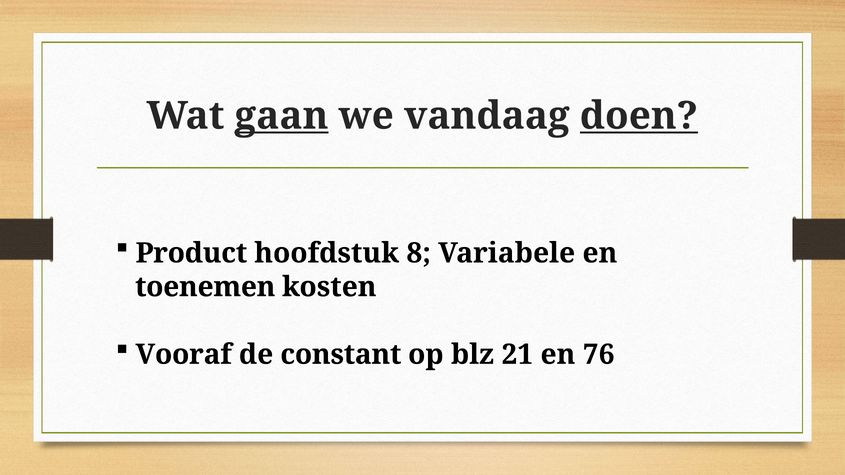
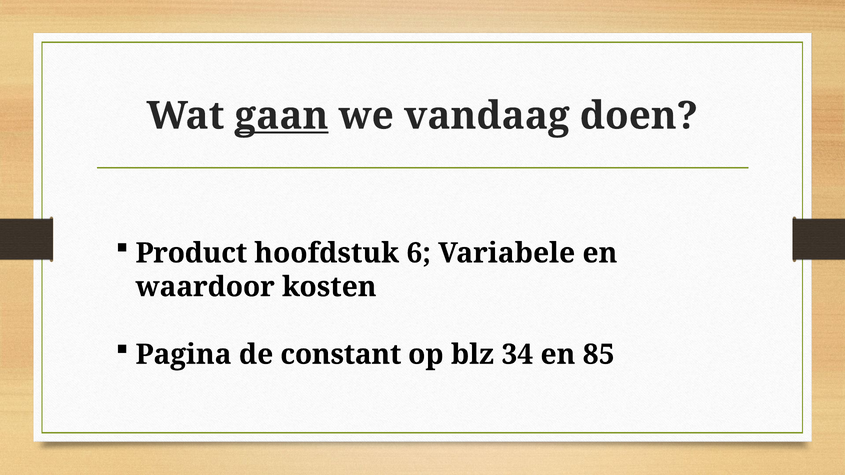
doen underline: present -> none
8: 8 -> 6
toenemen: toenemen -> waardoor
Vooraf: Vooraf -> Pagina
21: 21 -> 34
76: 76 -> 85
